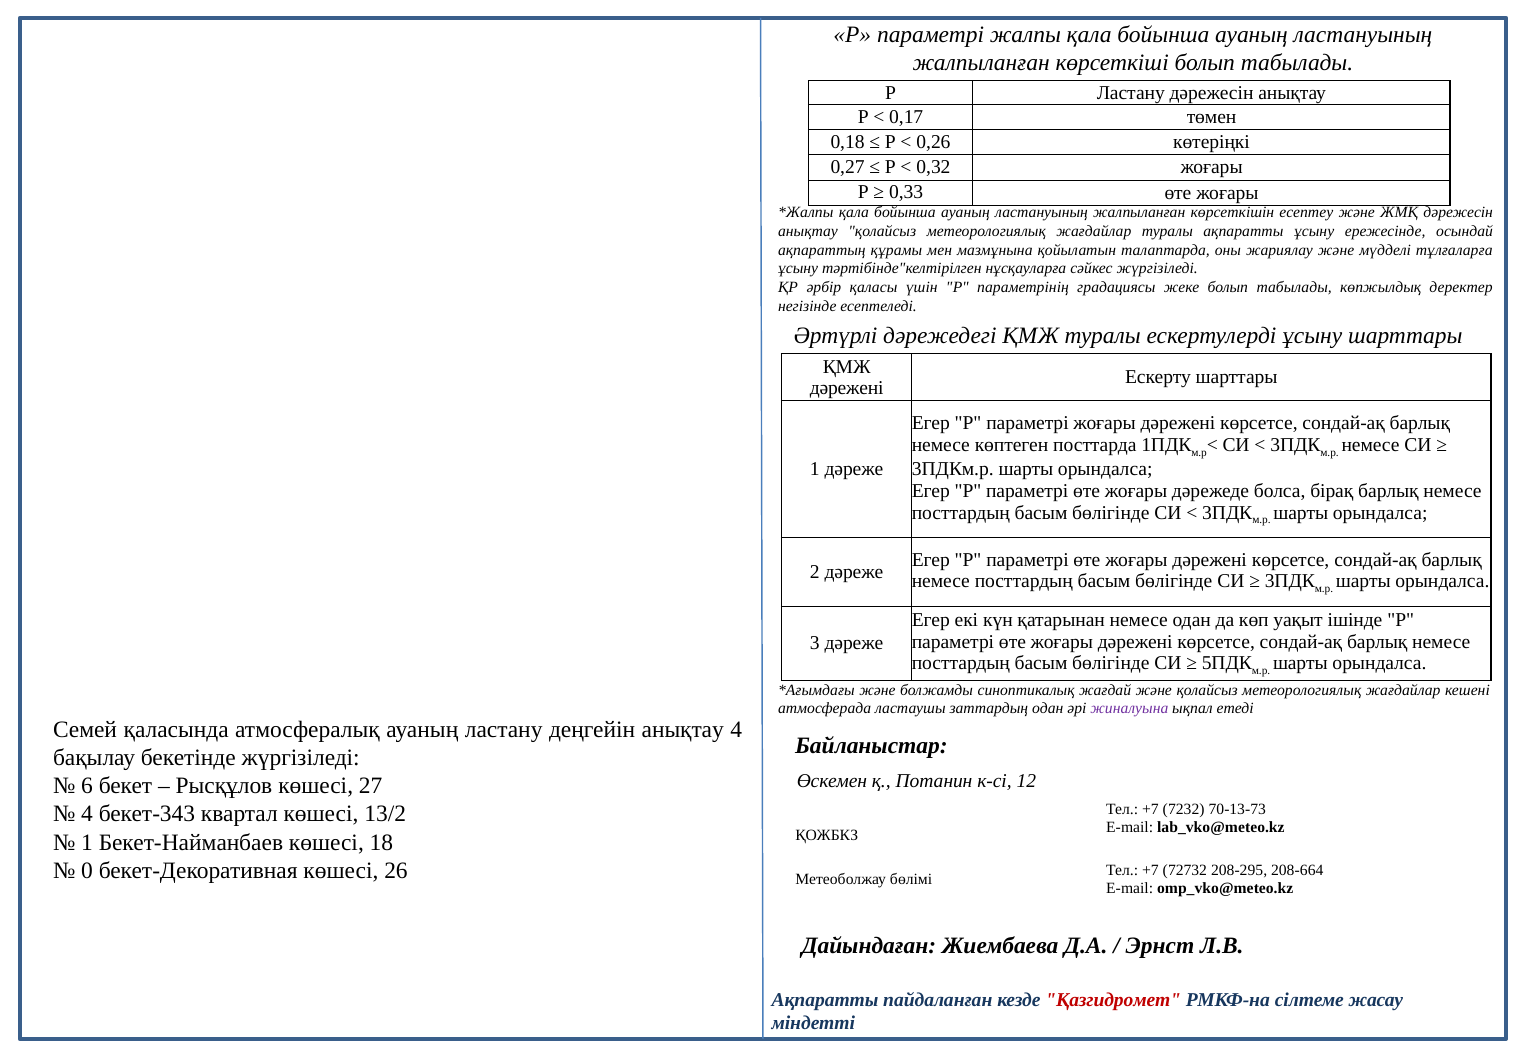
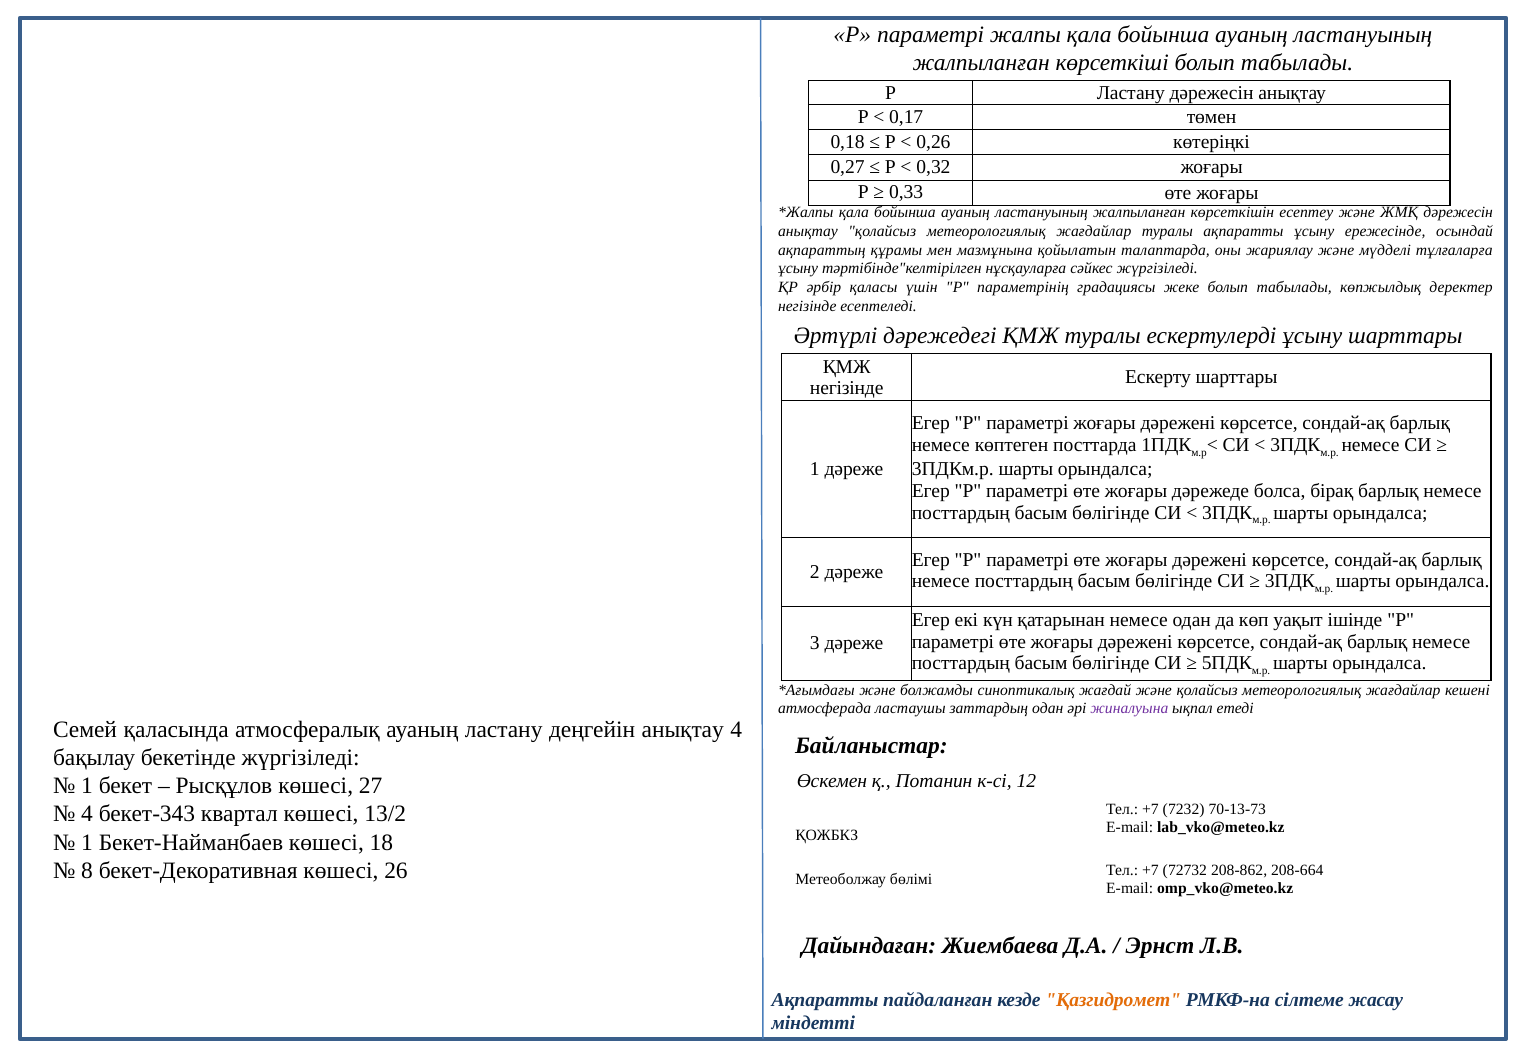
дәрежені at (847, 388): дәрежені -> негізінде
6 at (87, 786): 6 -> 1
0: 0 -> 8
208-295: 208-295 -> 208-862
Қазгидромет colour: red -> orange
